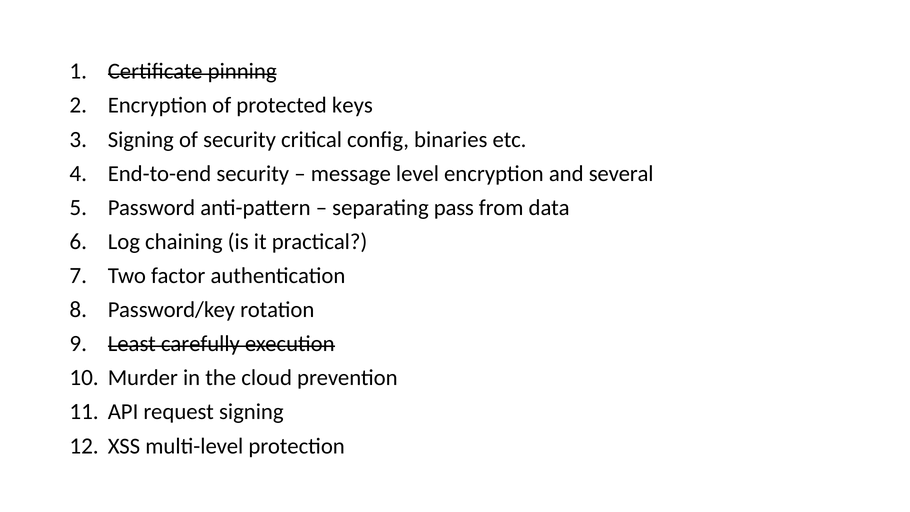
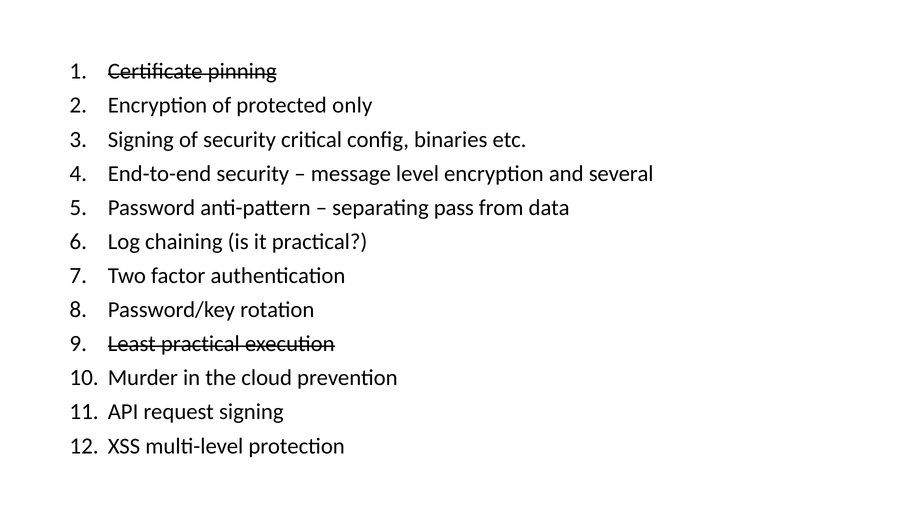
keys: keys -> only
Least carefully: carefully -> practical
